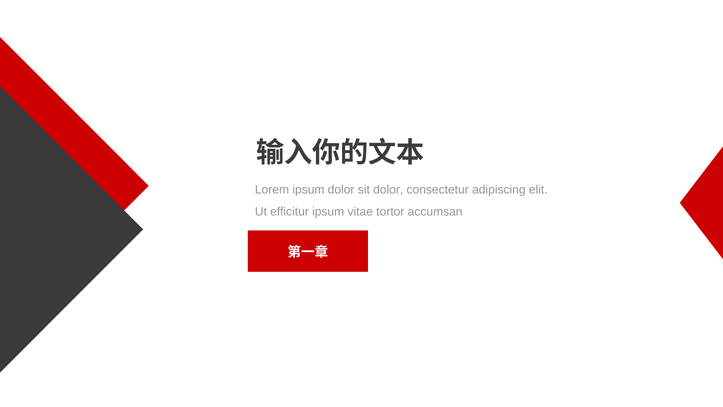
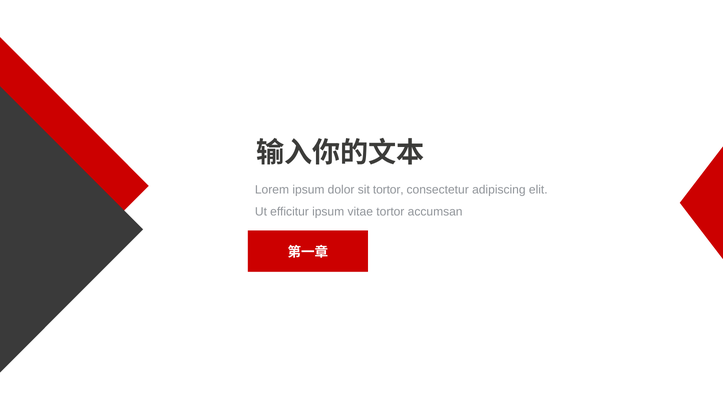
sit dolor: dolor -> tortor
